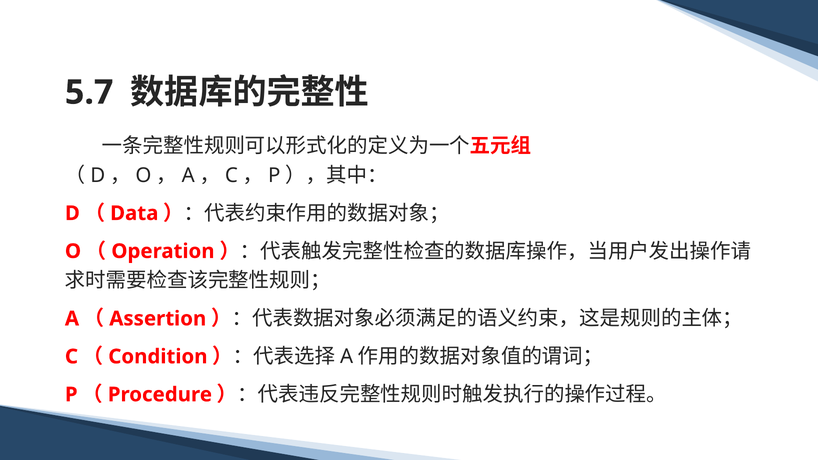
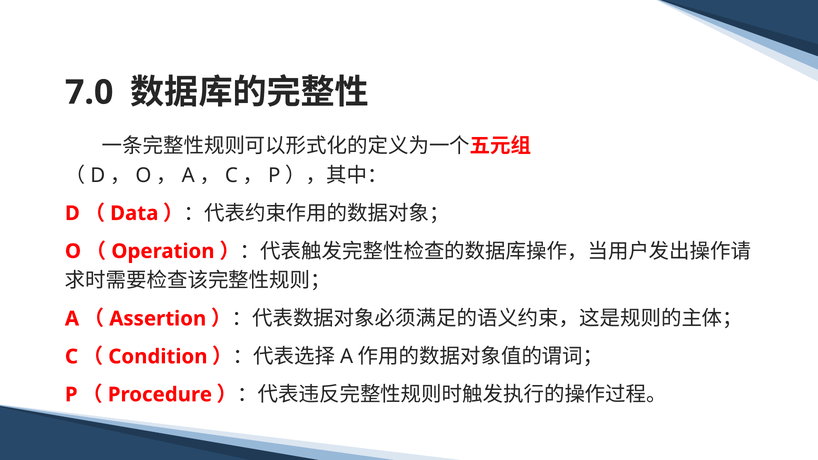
5.7: 5.7 -> 7.0
